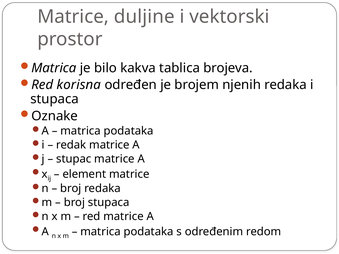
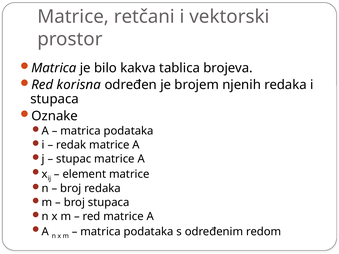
duljine: duljine -> retčani
